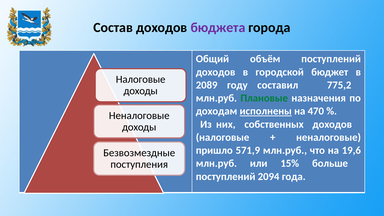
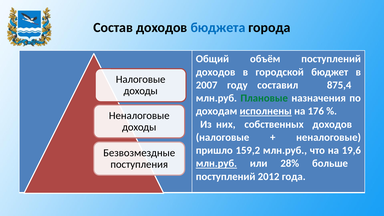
бюджета colour: purple -> blue
2089: 2089 -> 2007
775,2: 775,2 -> 875,4
470: 470 -> 176
571,9: 571,9 -> 159,2
млн.руб at (216, 163) underline: none -> present
15%: 15% -> 28%
2094: 2094 -> 2012
